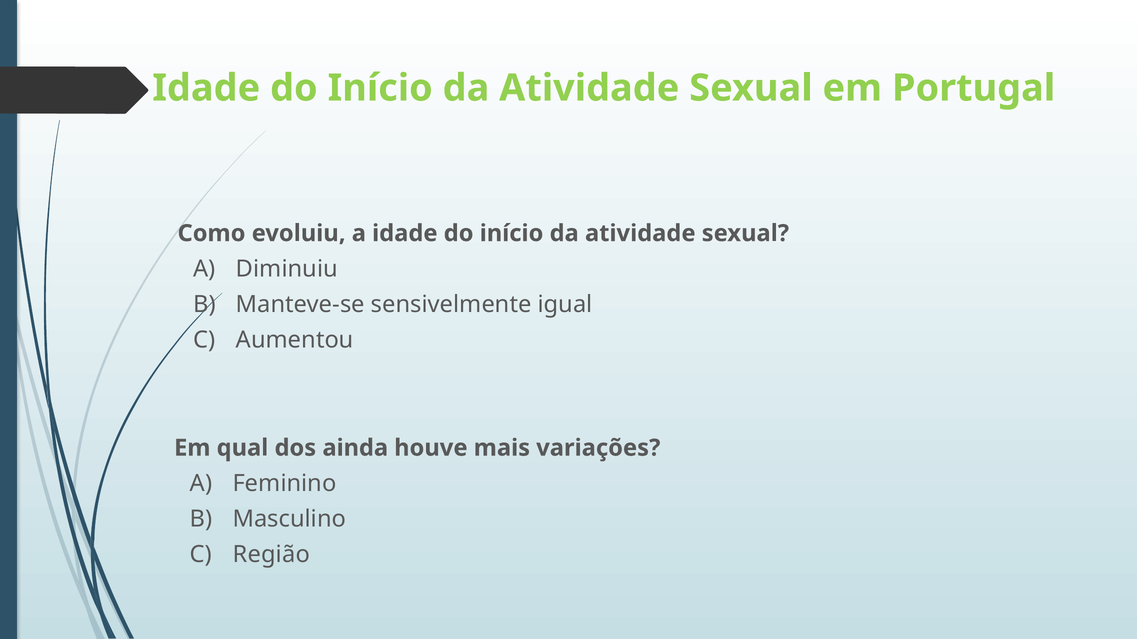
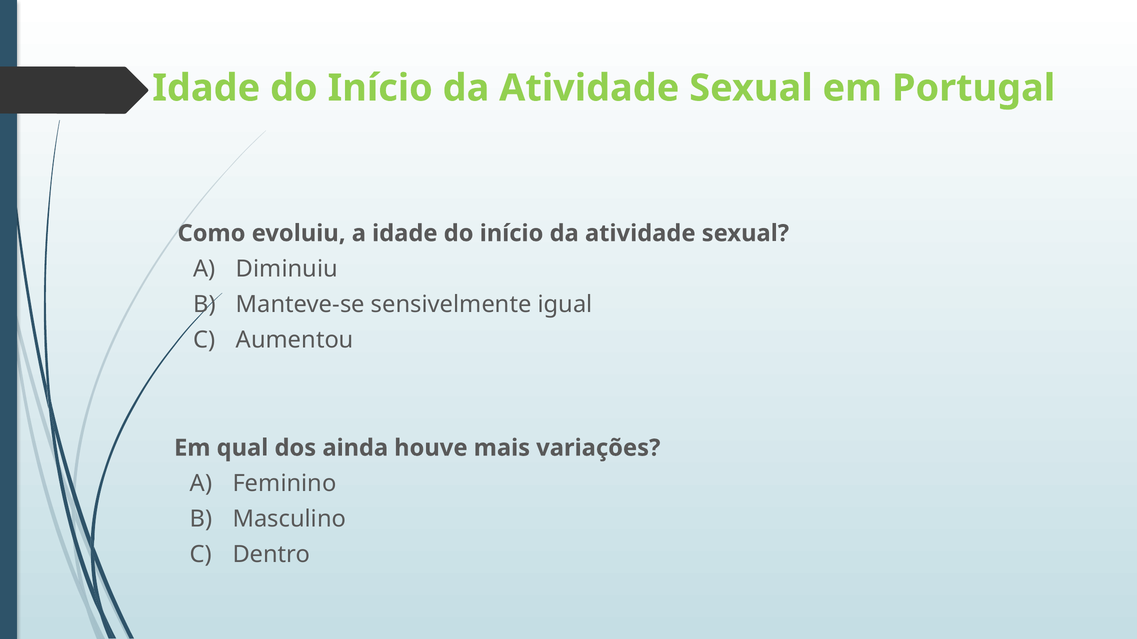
Região: Região -> Dentro
